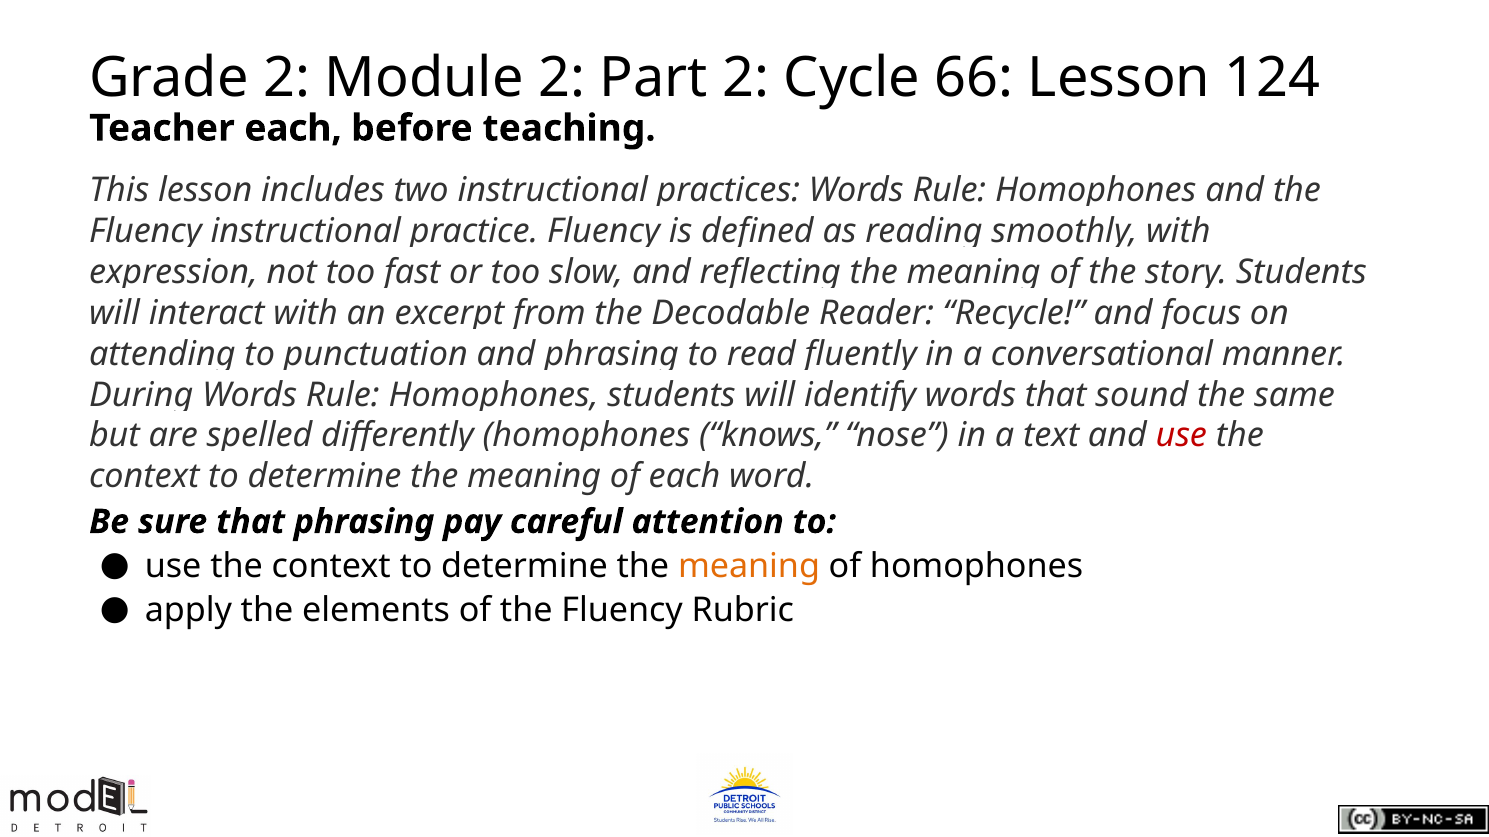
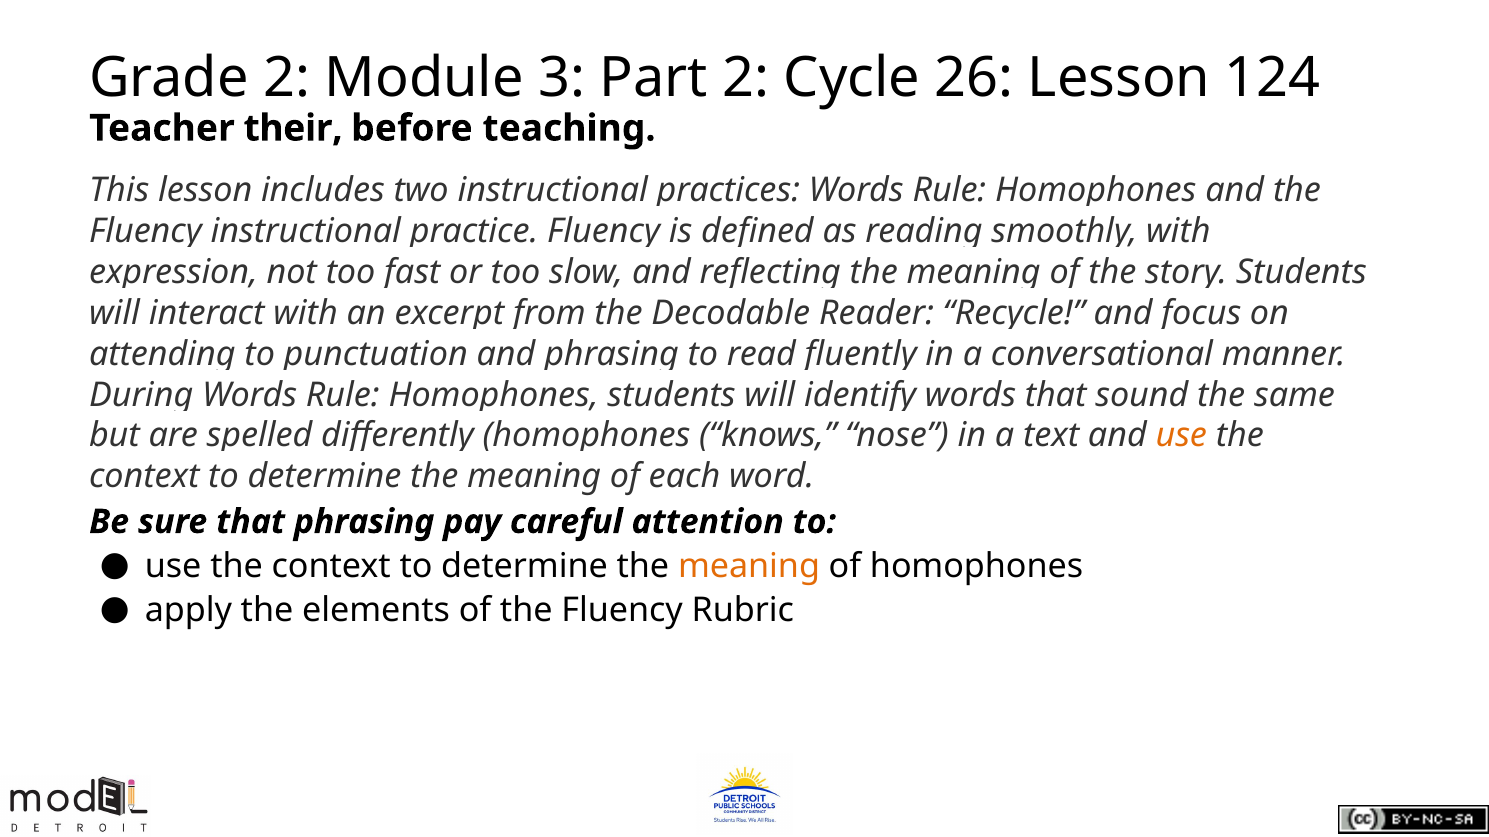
Module 2: 2 -> 3
66: 66 -> 26
Teacher each: each -> their
use at (1181, 436) colour: red -> orange
